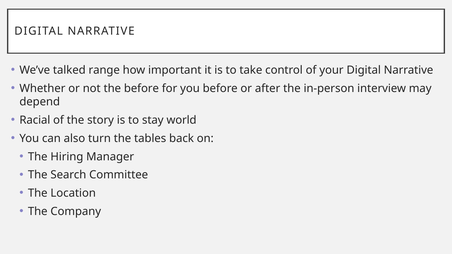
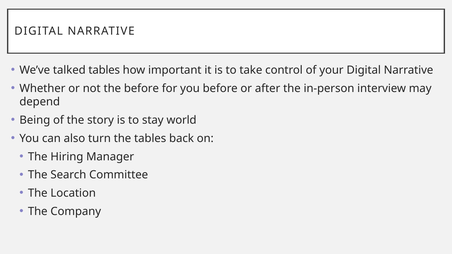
talked range: range -> tables
Racial: Racial -> Being
